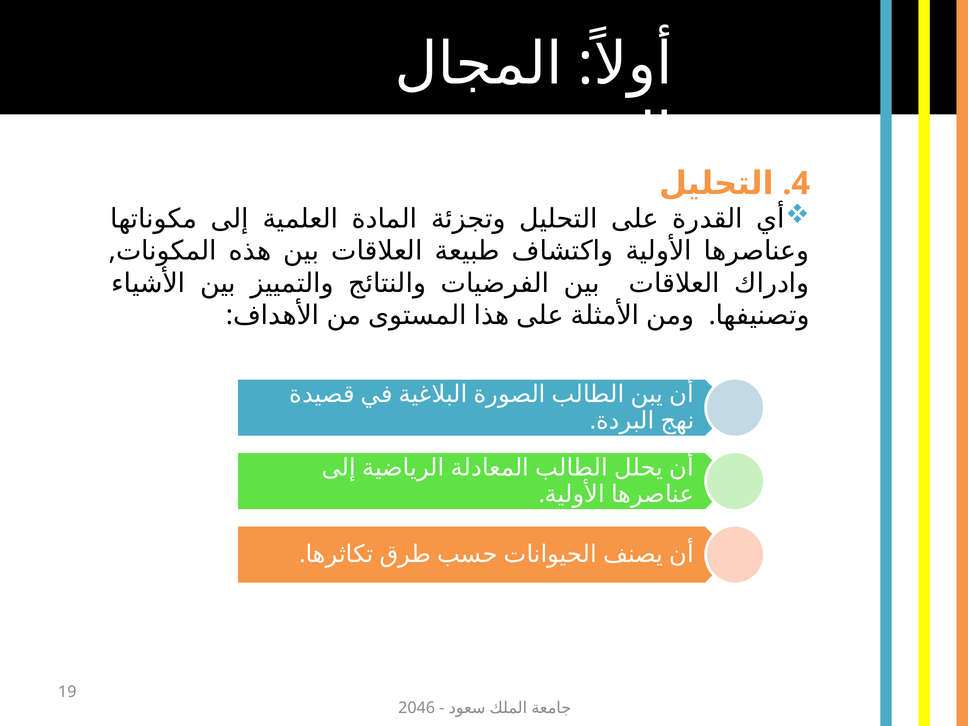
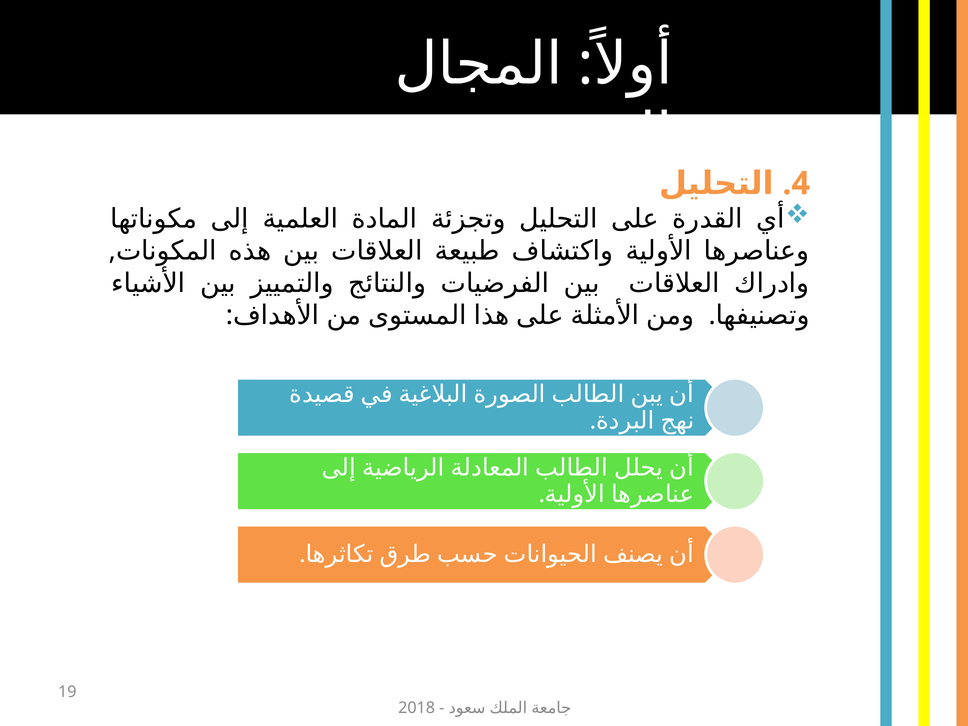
2046: 2046 -> 2018
